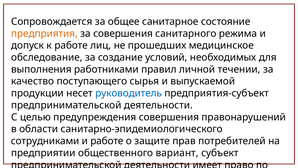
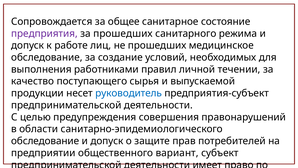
предприятия colour: orange -> purple
за совершения: совершения -> прошедших
сотрудниками at (45, 141): сотрудниками -> обследование
работе at (107, 141): работе -> допуск
